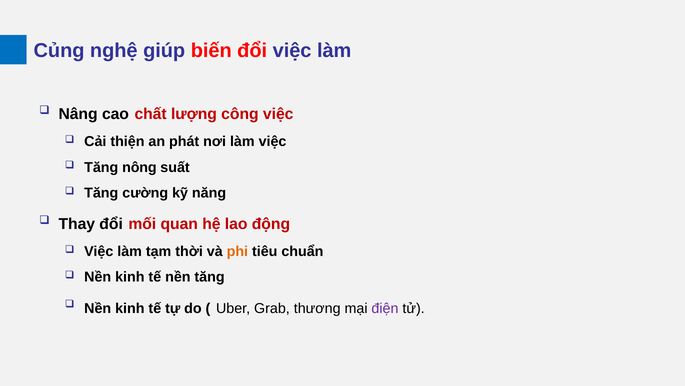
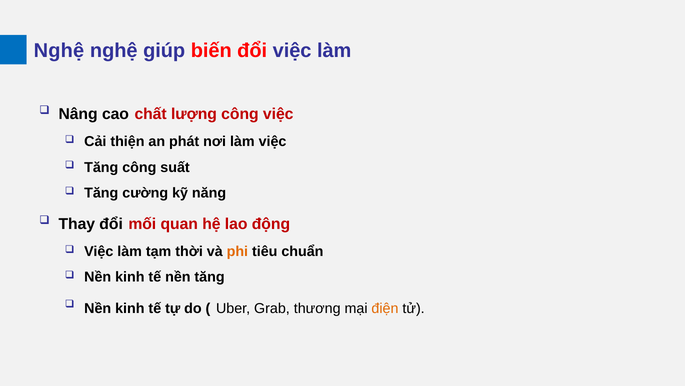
Củng at (59, 51): Củng -> Nghệ
Tăng nông: nông -> công
điện colour: purple -> orange
